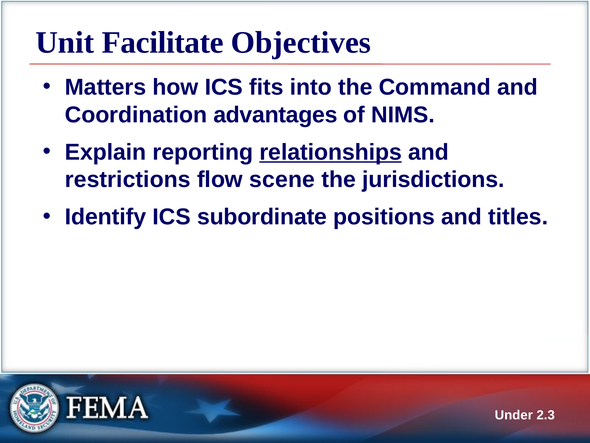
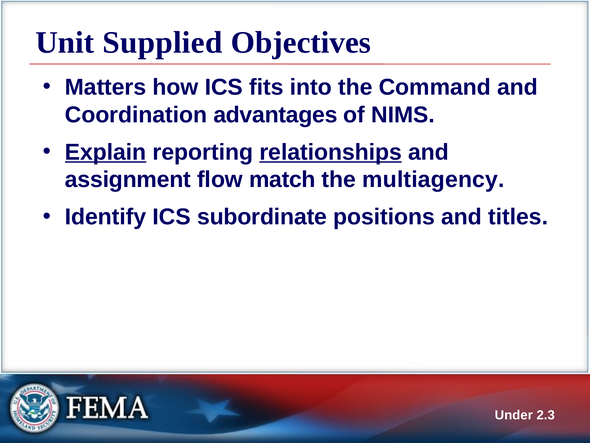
Facilitate: Facilitate -> Supplied
Explain underline: none -> present
restrictions: restrictions -> assignment
scene: scene -> match
jurisdictions: jurisdictions -> multiagency
